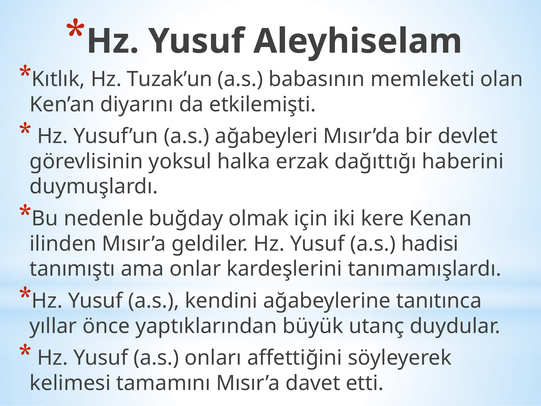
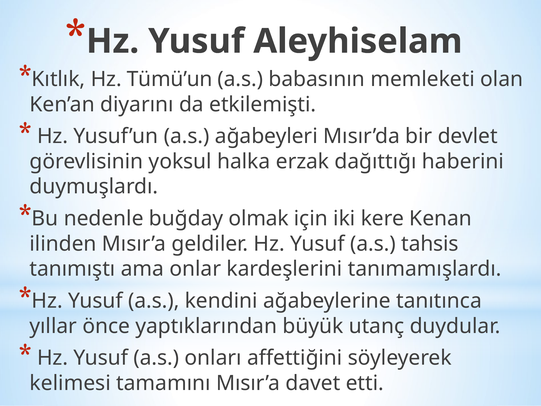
Tuzak’un: Tuzak’un -> Tümü’un
hadisi: hadisi -> tahsis
